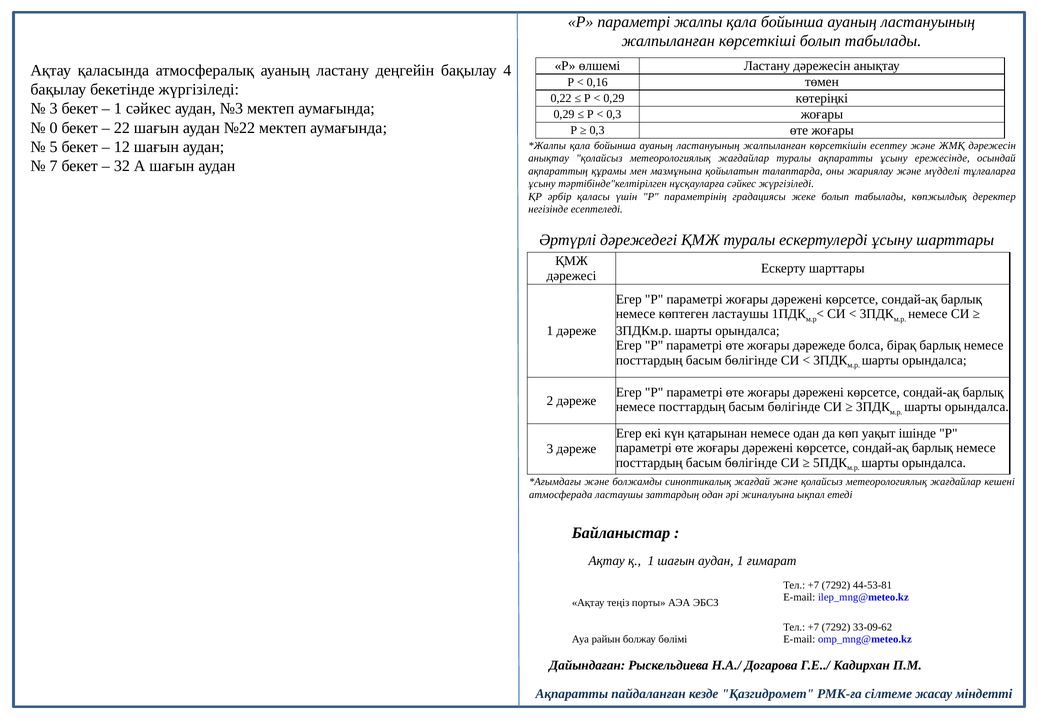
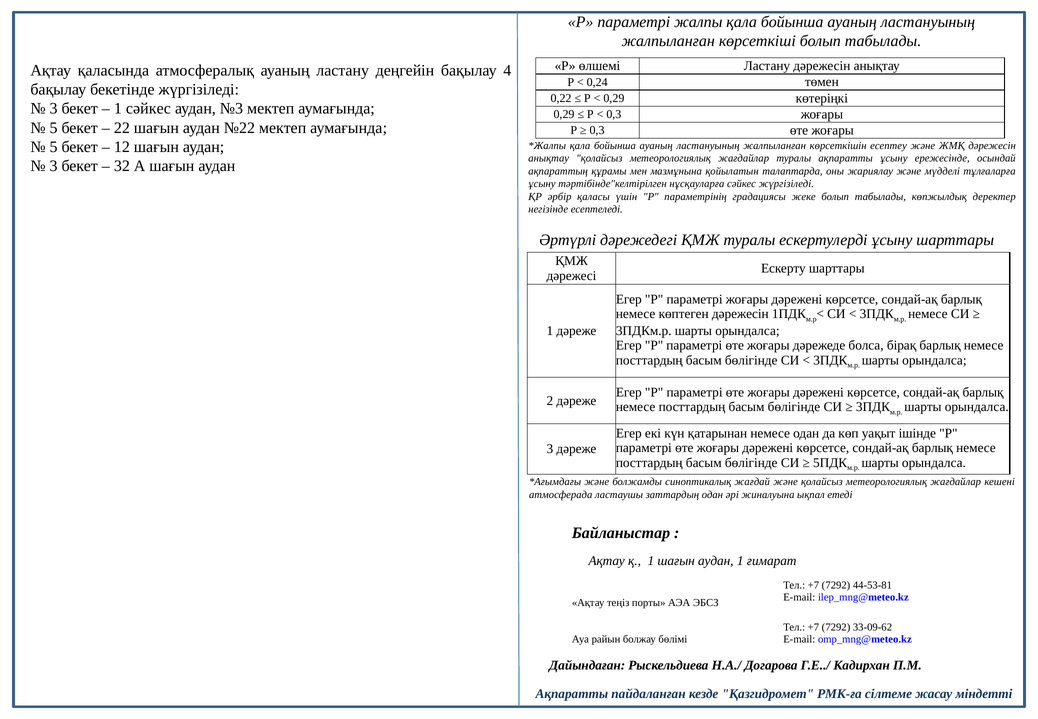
0,16: 0,16 -> 0,24
0 at (54, 128): 0 -> 5
7 at (54, 166): 7 -> 3
көптеген ластаушы: ластаушы -> дәрежесін
